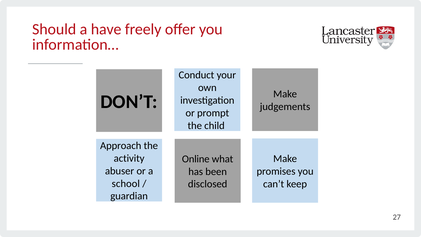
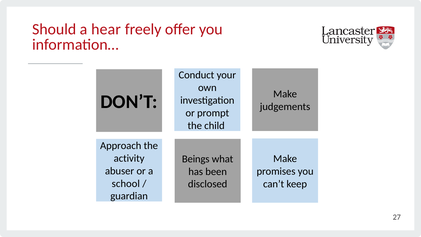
have: have -> hear
Online: Online -> Beings
